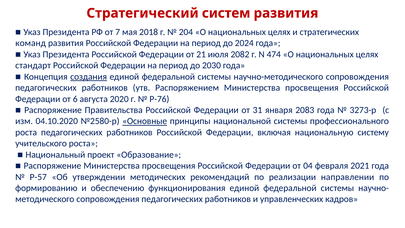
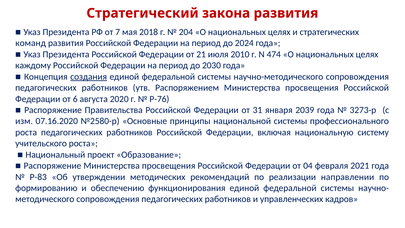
систем: систем -> закона
2082: 2082 -> 2010
стандарт: стандарт -> каждому
2083: 2083 -> 2039
04.10.2020: 04.10.2020 -> 07.16.2020
Основные underline: present -> none
Р-57: Р-57 -> Р-83
